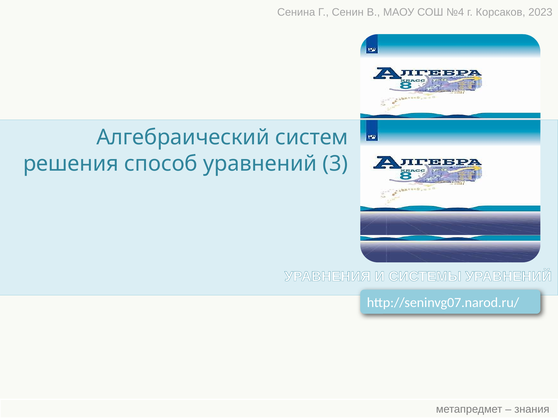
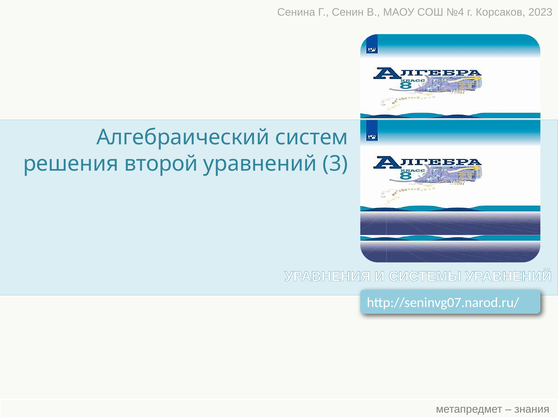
способ: способ -> второй
